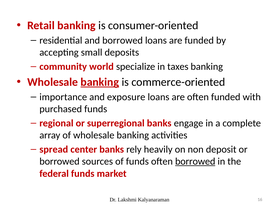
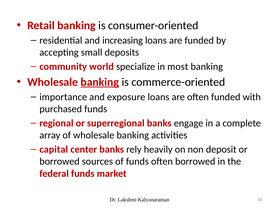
and borrowed: borrowed -> increasing
taxes: taxes -> most
spread: spread -> capital
borrowed at (195, 162) underline: present -> none
